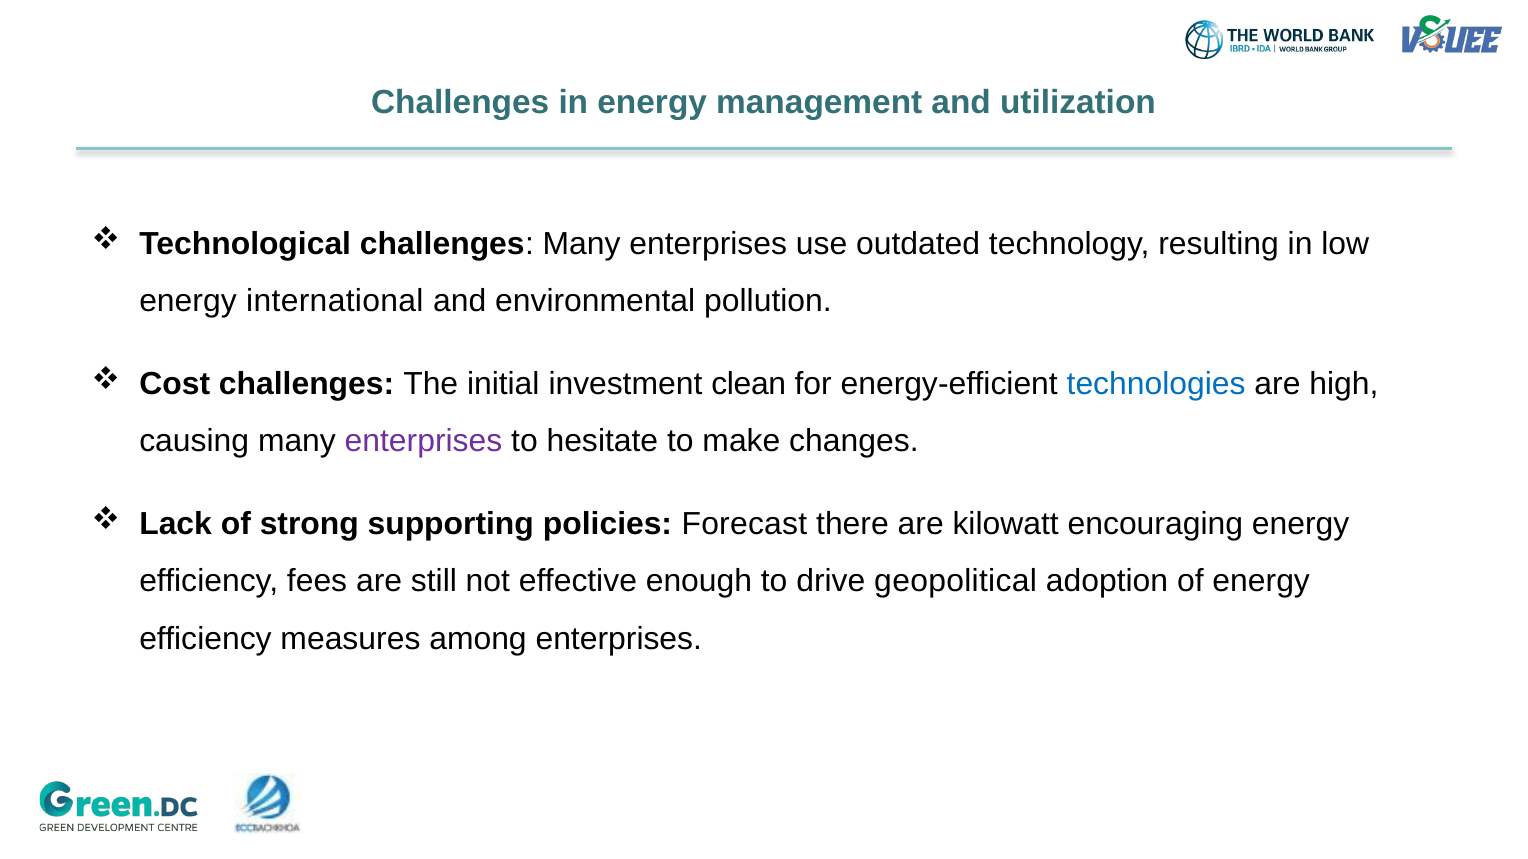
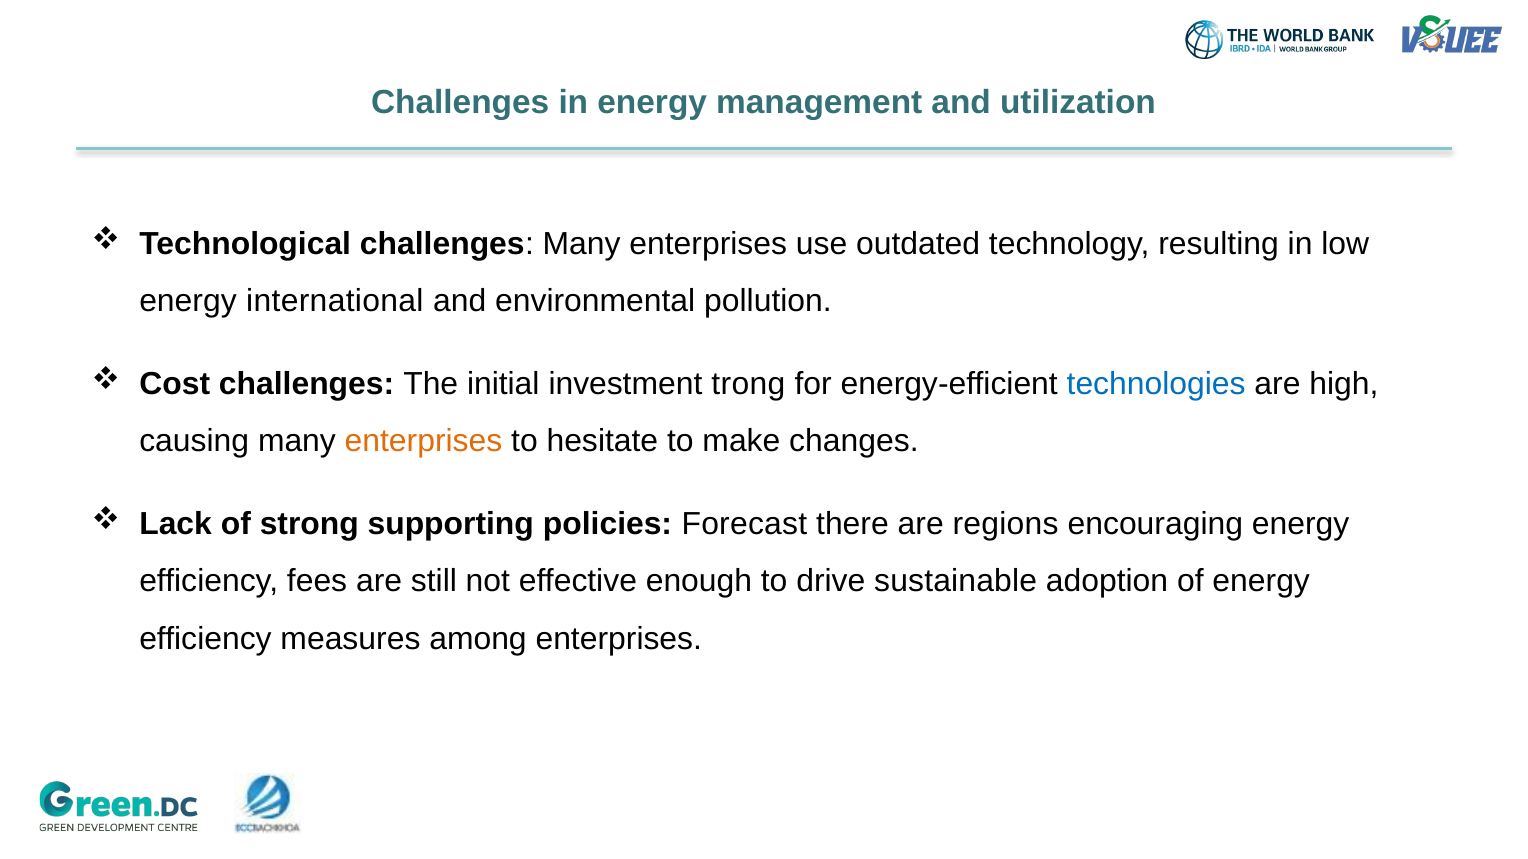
clean: clean -> trong
enterprises at (423, 442) colour: purple -> orange
kilowatt: kilowatt -> regions
geopolitical: geopolitical -> sustainable
